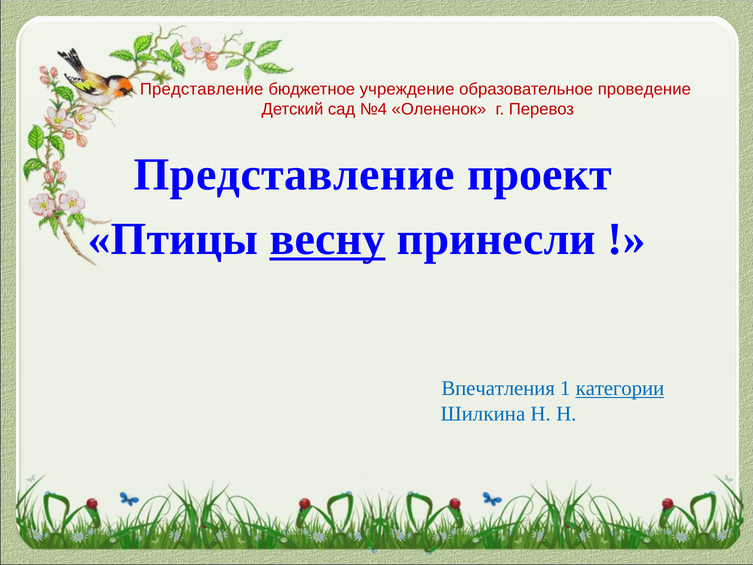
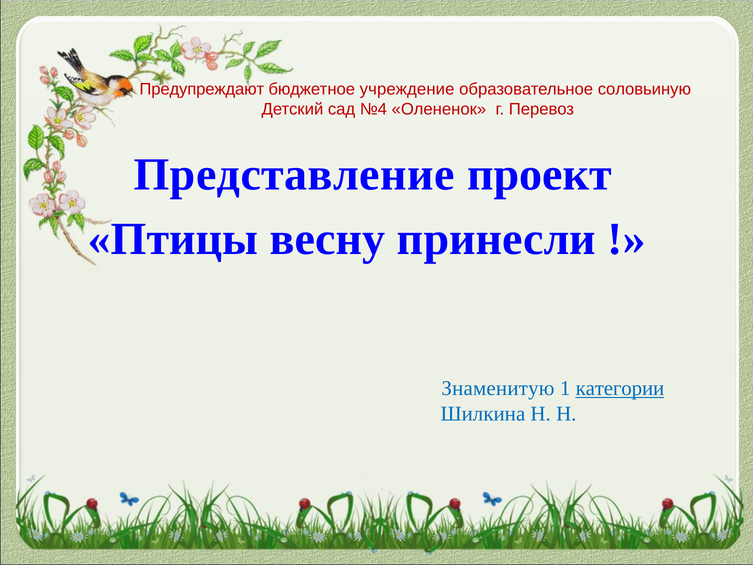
Представление at (202, 89): Представление -> Предупреждают
проведение: проведение -> соловьиную
весну underline: present -> none
Впечатления: Впечатления -> Знаменитую
